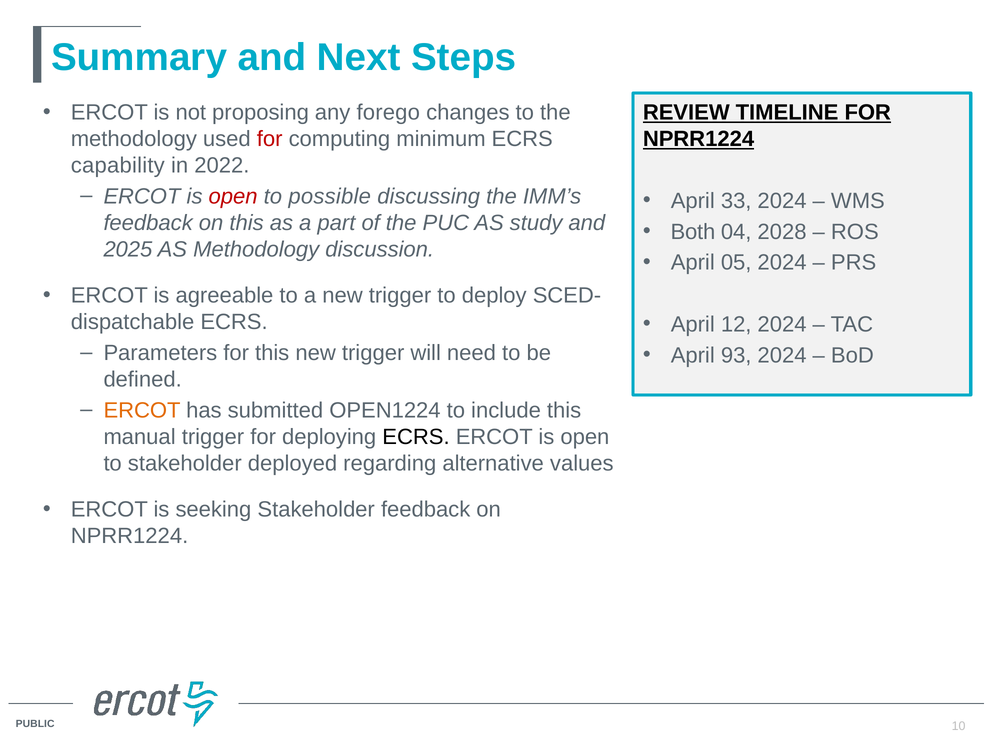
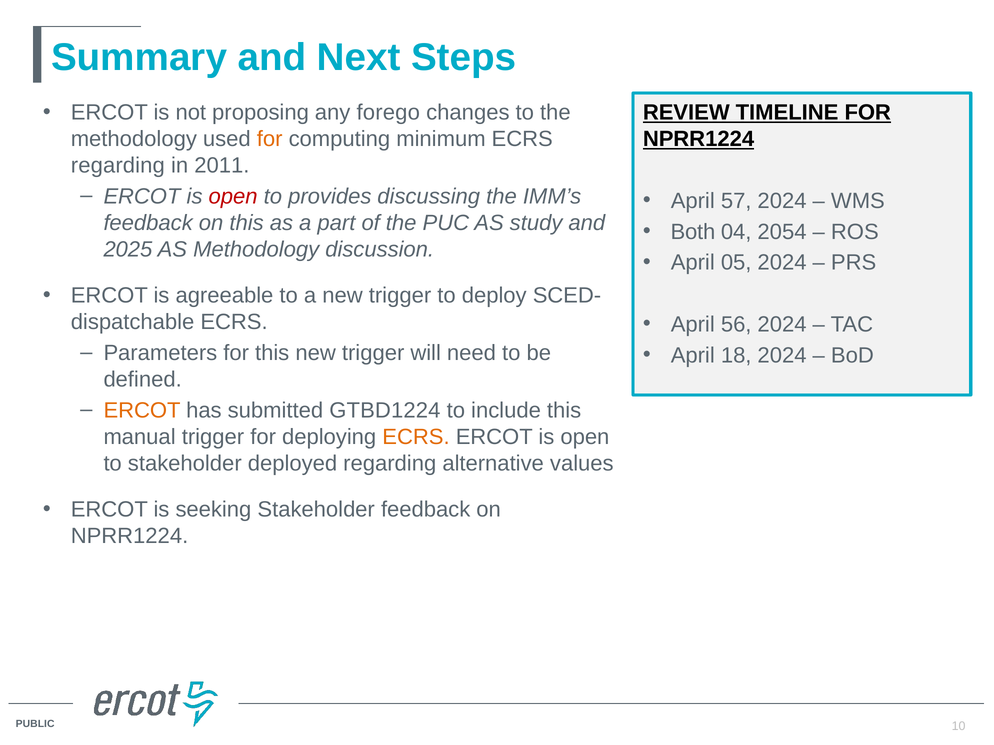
for at (270, 139) colour: red -> orange
capability at (118, 166): capability -> regarding
2022: 2022 -> 2011
possible: possible -> provides
33: 33 -> 57
2028: 2028 -> 2054
12: 12 -> 56
93: 93 -> 18
OPEN1224: OPEN1224 -> GTBD1224
ECRS at (416, 437) colour: black -> orange
